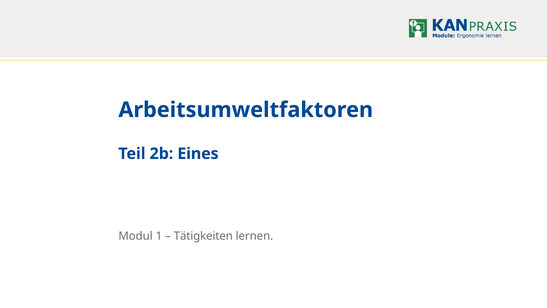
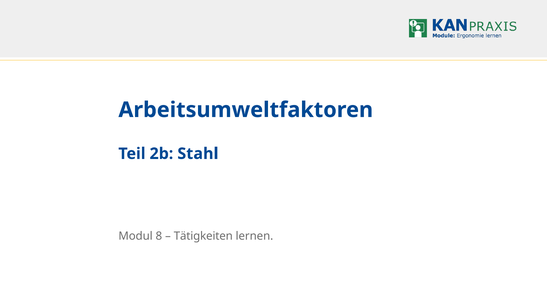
Eines: Eines -> Stahl
1: 1 -> 8
